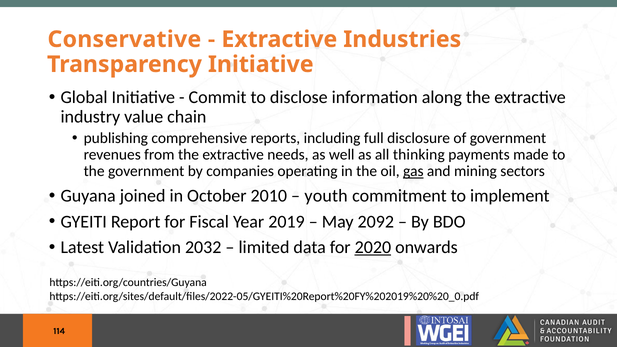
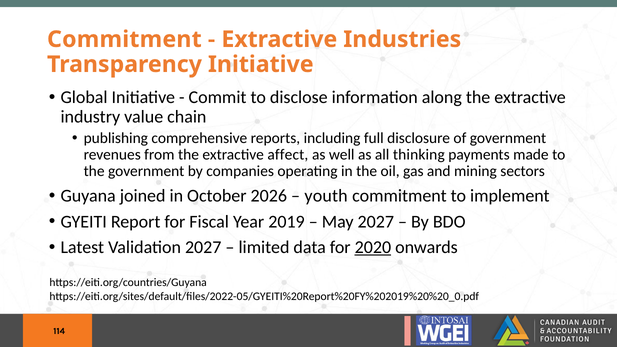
Conservative at (124, 39): Conservative -> Commitment
needs: needs -> affect
gas underline: present -> none
2010: 2010 -> 2026
May 2092: 2092 -> 2027
Validation 2032: 2032 -> 2027
